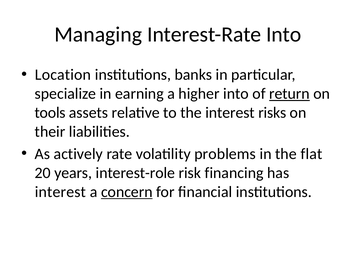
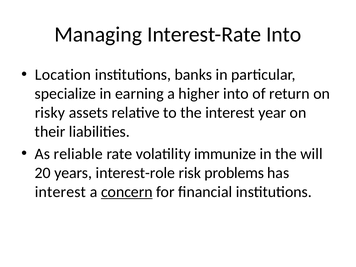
return underline: present -> none
tools: tools -> risky
risks: risks -> year
actively: actively -> reliable
problems: problems -> immunize
flat: flat -> will
financing: financing -> problems
